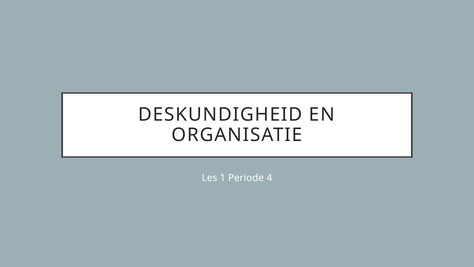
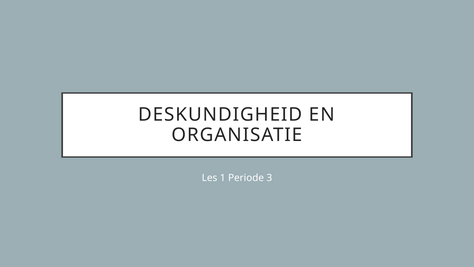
4: 4 -> 3
